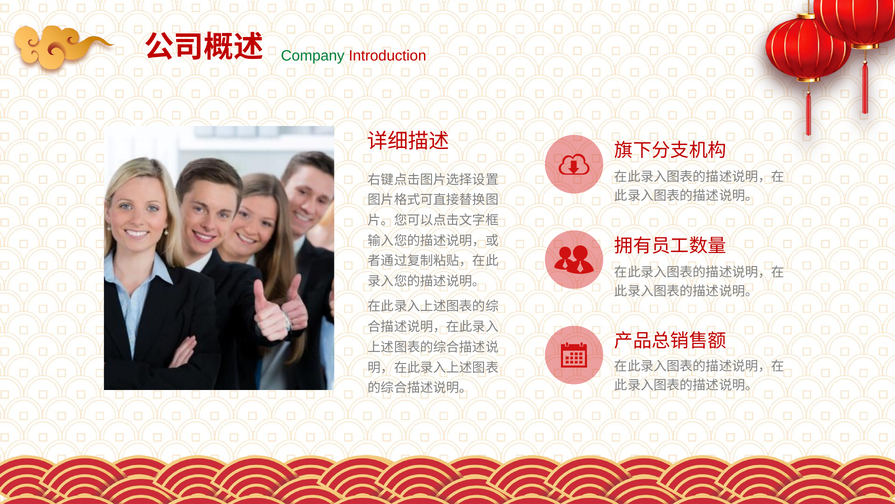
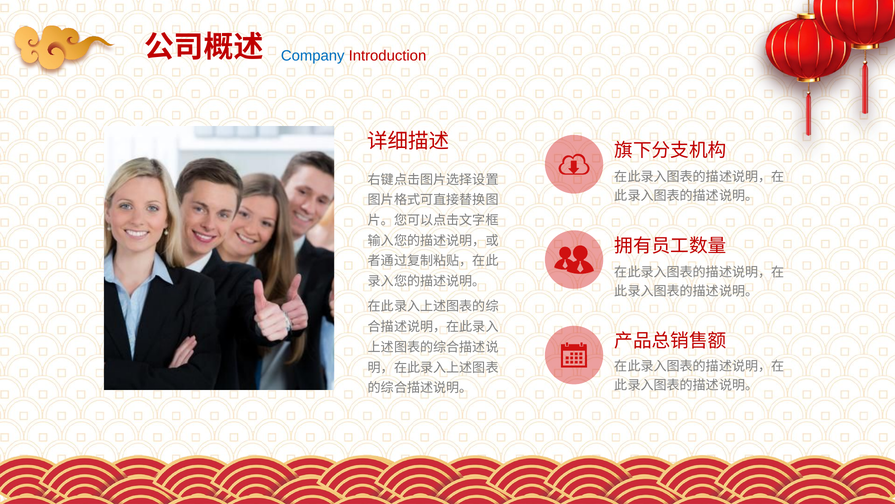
Company colour: green -> blue
